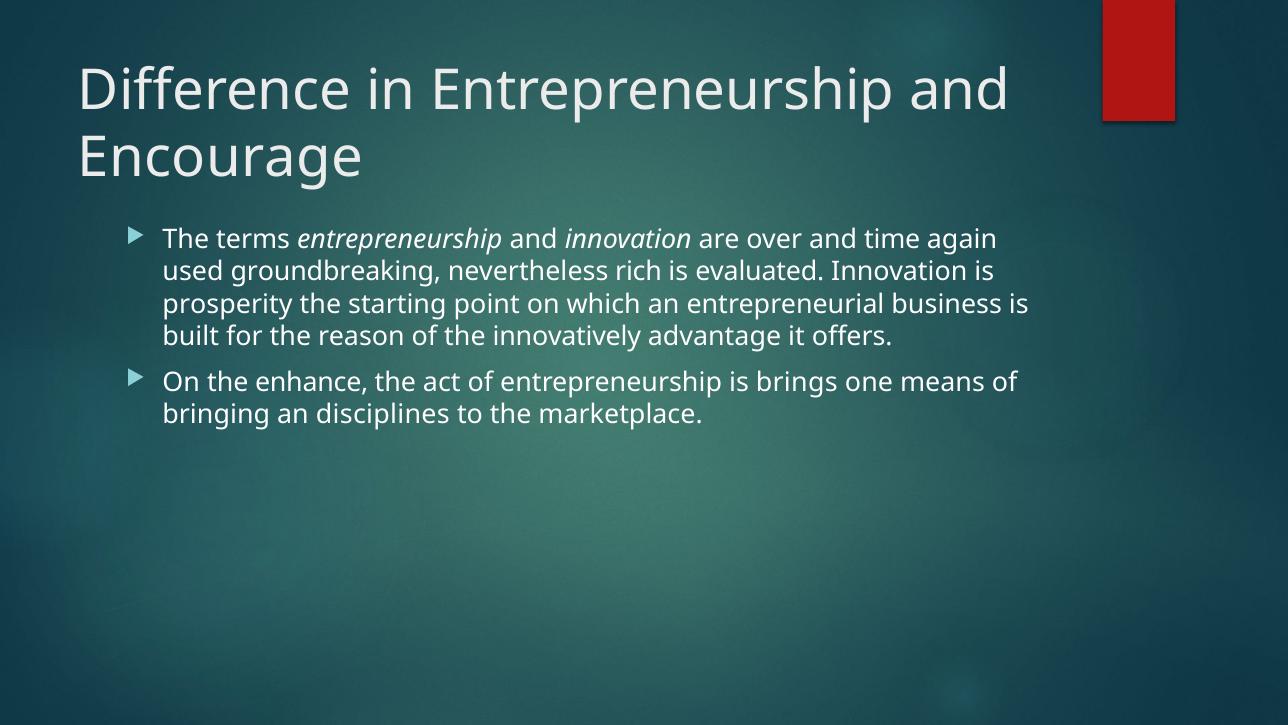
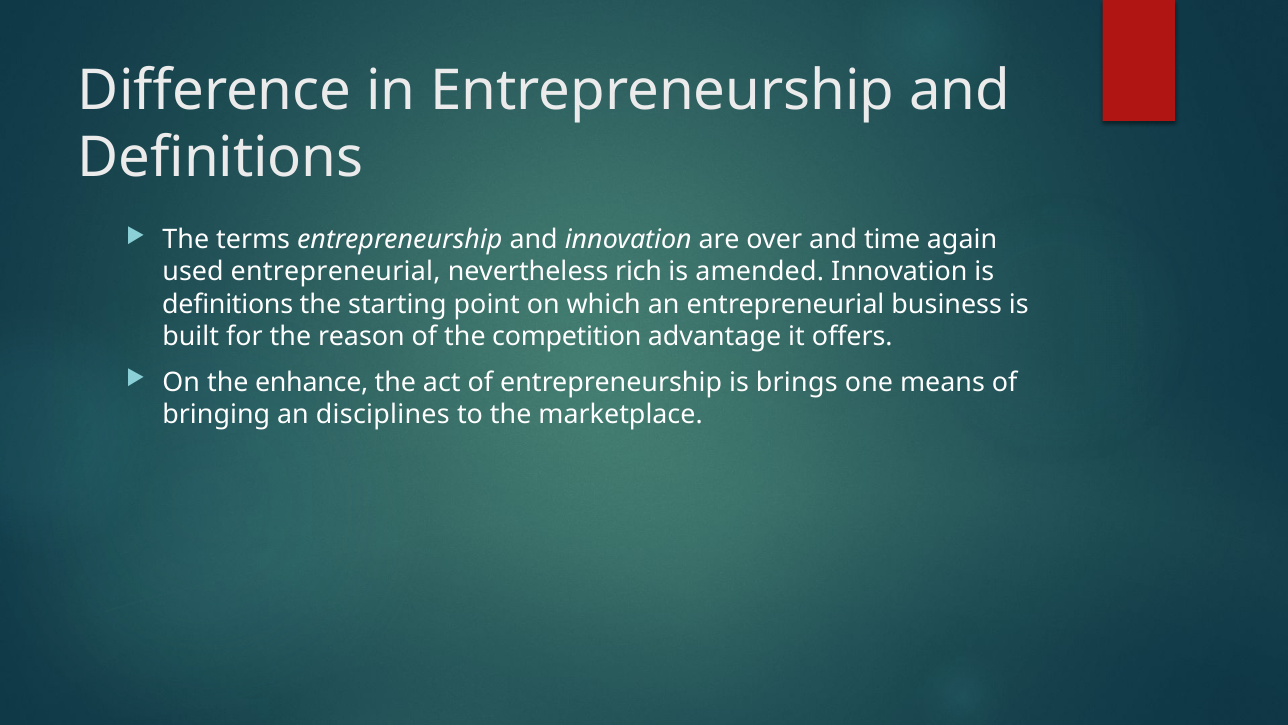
Encourage at (221, 158): Encourage -> Definitions
used groundbreaking: groundbreaking -> entrepreneurial
evaluated: evaluated -> amended
prosperity at (228, 304): prosperity -> definitions
innovatively: innovatively -> competition
